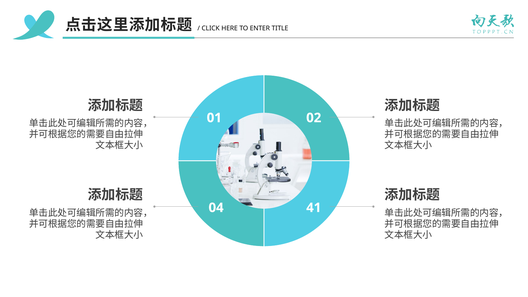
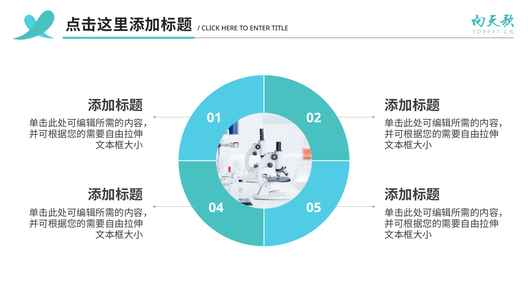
41: 41 -> 05
